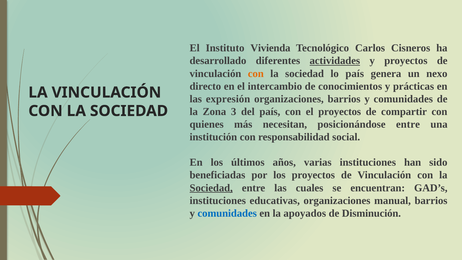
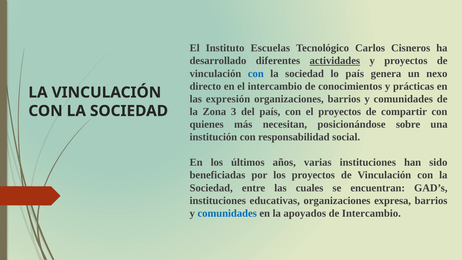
Vivienda: Vivienda -> Escuelas
con at (256, 73) colour: orange -> blue
posicionándose entre: entre -> sobre
Sociedad at (211, 188) underline: present -> none
manual: manual -> expresa
de Disminución: Disminución -> Intercambio
